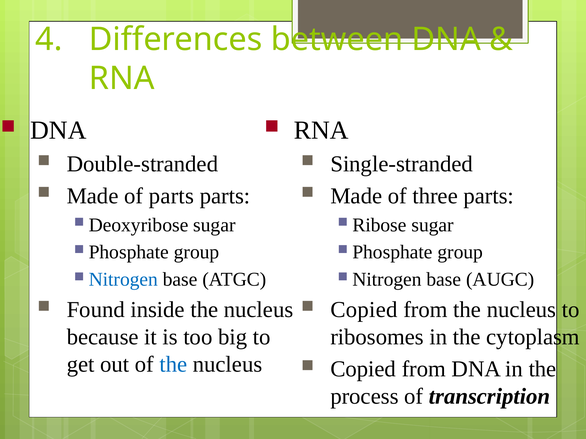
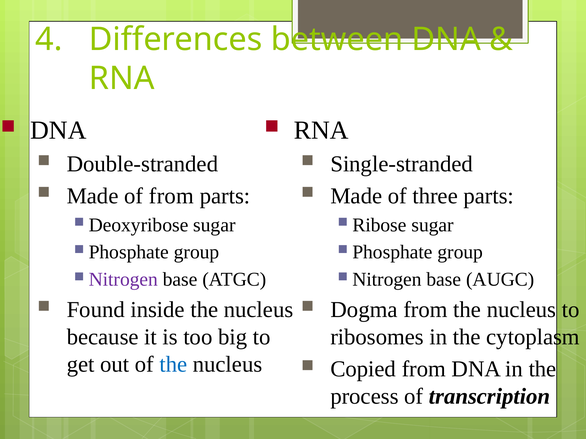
of parts: parts -> from
Nitrogen at (123, 280) colour: blue -> purple
Copied at (364, 310): Copied -> Dogma
